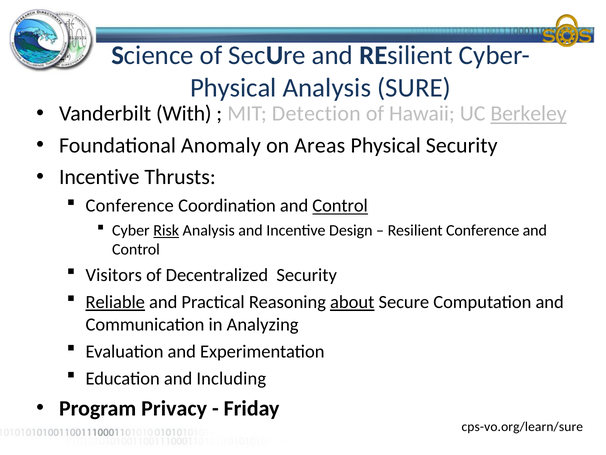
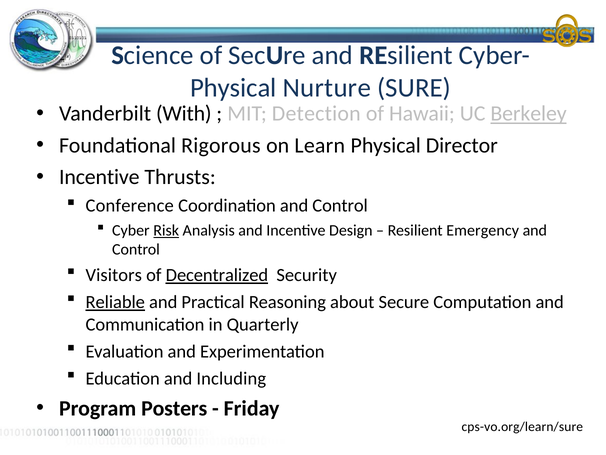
Physical Analysis: Analysis -> Nurture
Anomaly: Anomaly -> Rigorous
Areas: Areas -> Learn
Physical Security: Security -> Director
Control at (340, 206) underline: present -> none
Resilient Conference: Conference -> Emergency
Decentralized underline: none -> present
about underline: present -> none
Analyzing: Analyzing -> Quarterly
Privacy: Privacy -> Posters
